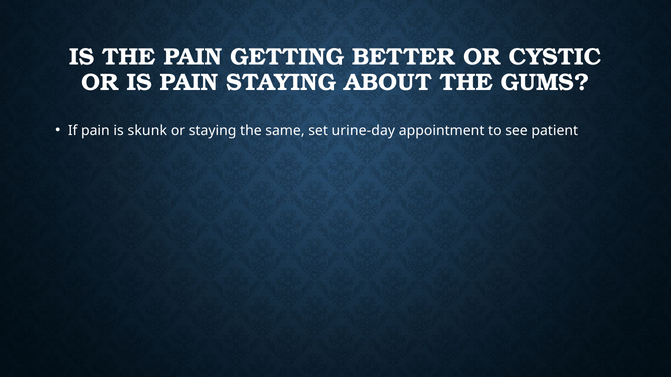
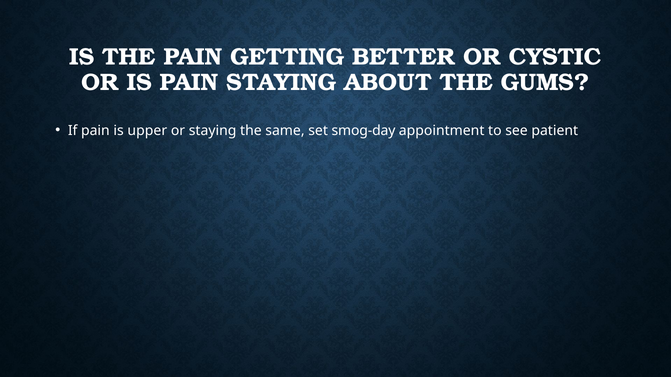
skunk: skunk -> upper
urine-day: urine-day -> smog-day
